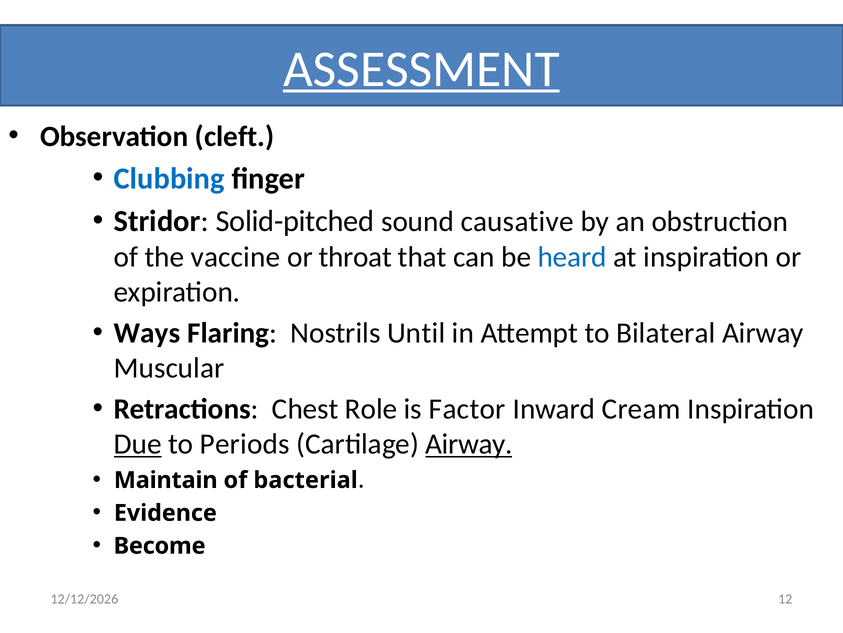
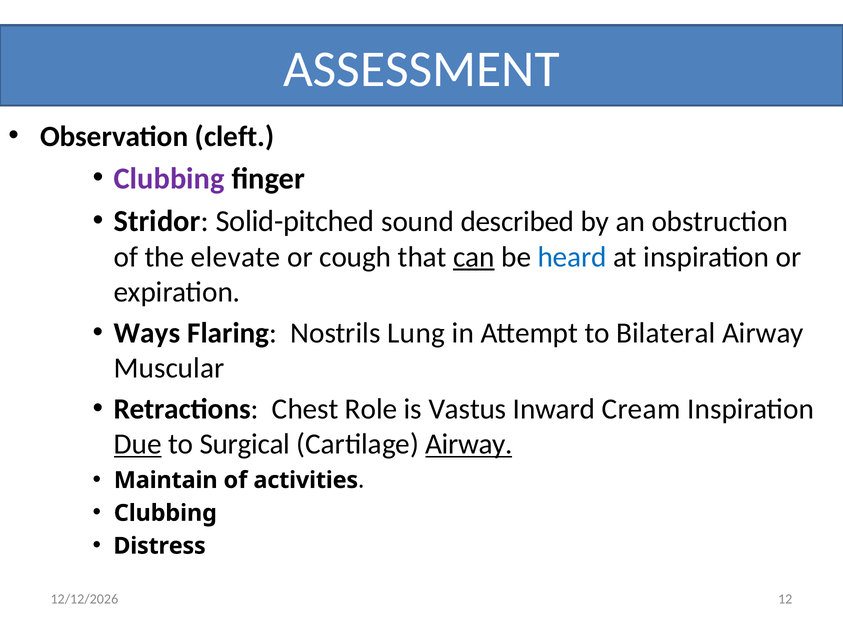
ASSESSMENT underline: present -> none
Clubbing at (169, 178) colour: blue -> purple
causative: causative -> described
vaccine: vaccine -> elevate
throat: throat -> cough
can underline: none -> present
Until: Until -> Lung
Factor: Factor -> Vastus
Periods: Periods -> Surgical
bacterial: bacterial -> activities
Evidence at (165, 512): Evidence -> Clubbing
Become: Become -> Distress
